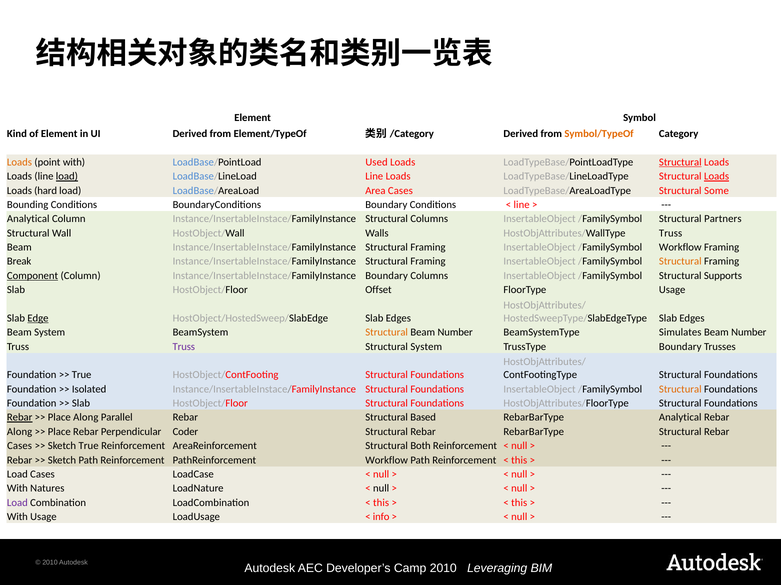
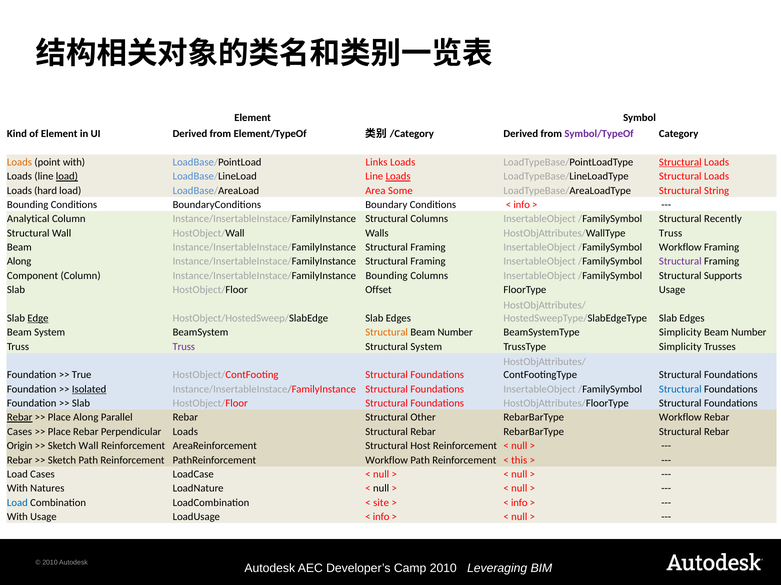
Symbol/TypeOf colour: orange -> purple
Used: Used -> Links
Loads at (398, 177) underline: none -> present
Loads at (717, 177) underline: present -> none
Area Cases: Cases -> Some
Some: Some -> String
line at (522, 205): line -> info
Partners: Partners -> Recently
Break at (19, 262): Break -> Along
Structural at (680, 262) colour: orange -> purple
Component underline: present -> none
Instance/InsertableInstace/FamilyInstance Boundary: Boundary -> Bounding
BeamSystemType Simulates: Simulates -> Simplicity
TrussType Boundary: Boundary -> Simplicity
Isolated underline: none -> present
Structural at (680, 390) colour: orange -> blue
Based: Based -> Other
RebarBarType Analytical: Analytical -> Workflow
Along at (20, 432): Along -> Cases
Perpendicular Coder: Coder -> Loads
Cases at (20, 446): Cases -> Origin
Sketch True: True -> Wall
Both: Both -> Host
Load at (17, 503) colour: purple -> blue
this at (381, 503): this -> site
this at (519, 503): this -> info
